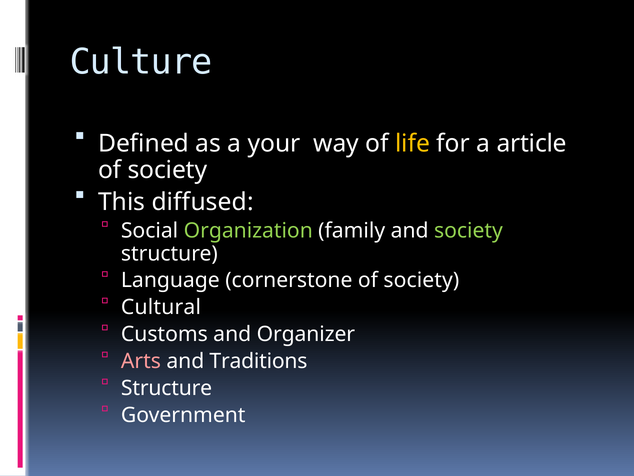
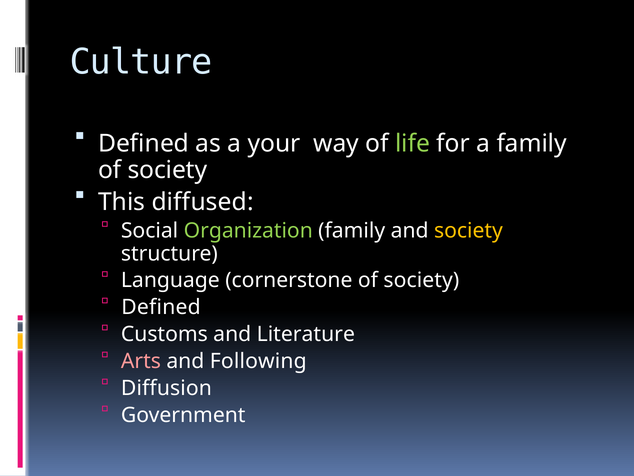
life colour: yellow -> light green
a article: article -> family
society at (468, 230) colour: light green -> yellow
Cultural at (161, 307): Cultural -> Defined
Organizer: Organizer -> Literature
Traditions: Traditions -> Following
Structure at (167, 388): Structure -> Diffusion
